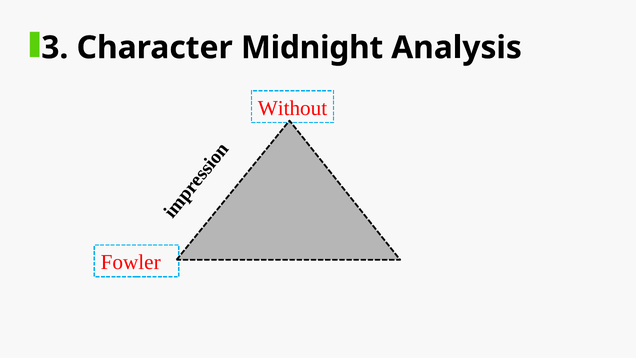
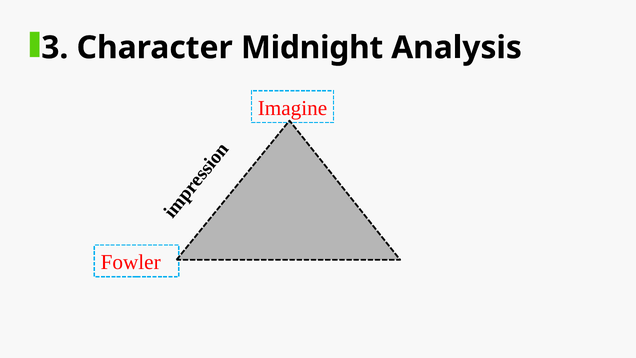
Without: Without -> Imagine
